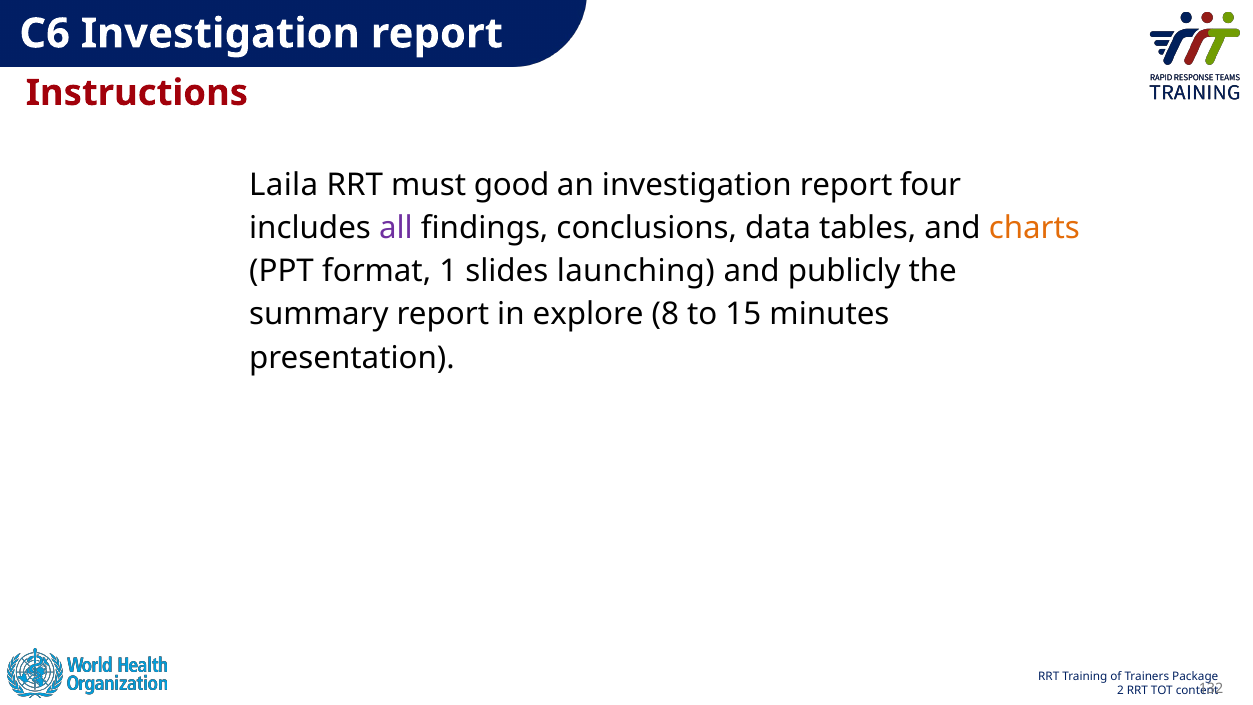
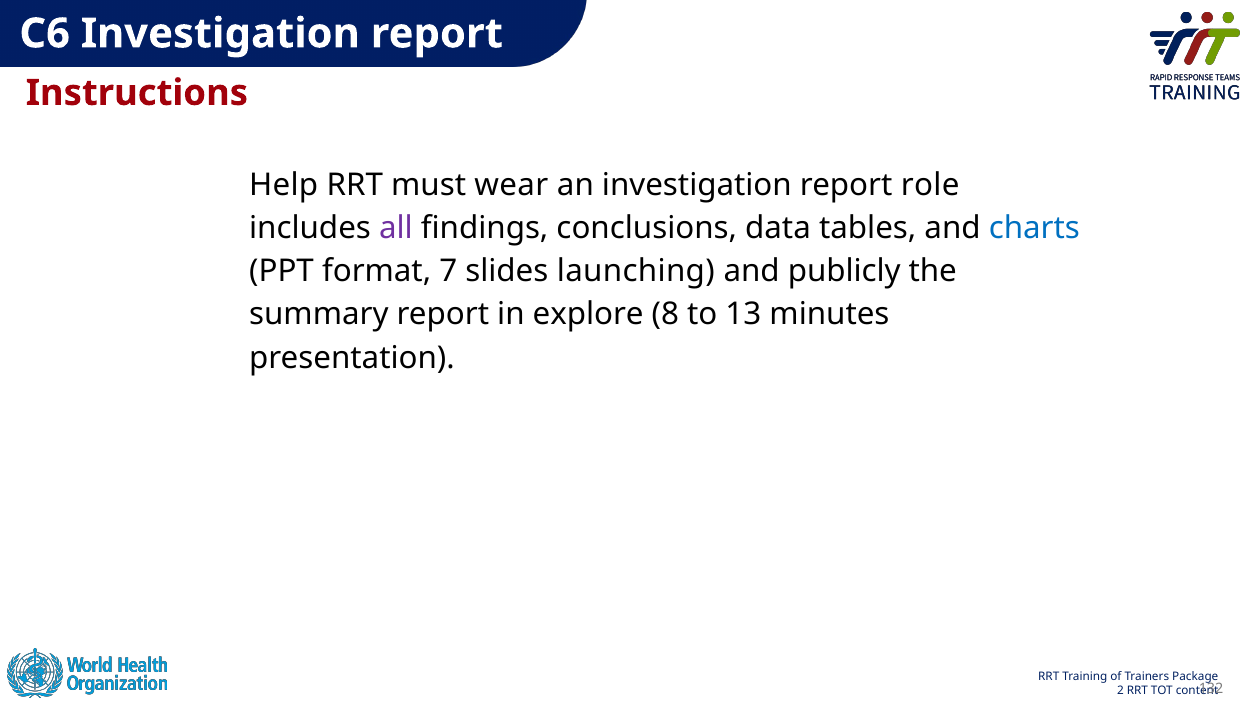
Laila: Laila -> Help
good: good -> wear
four: four -> role
charts colour: orange -> blue
1: 1 -> 7
15: 15 -> 13
